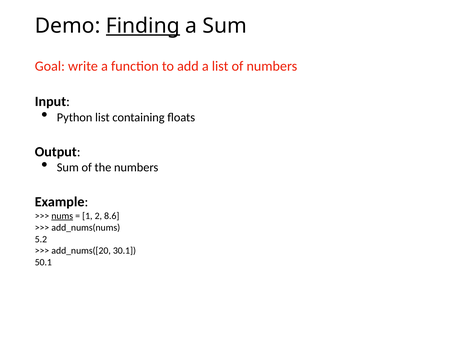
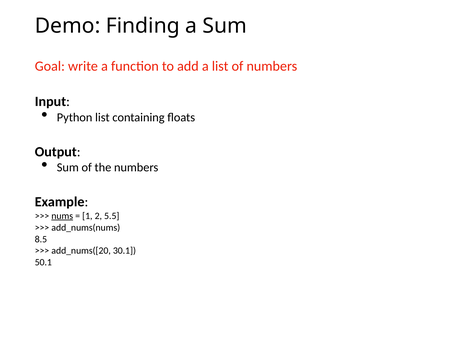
Finding underline: present -> none
8.6: 8.6 -> 5.5
5.2: 5.2 -> 8.5
